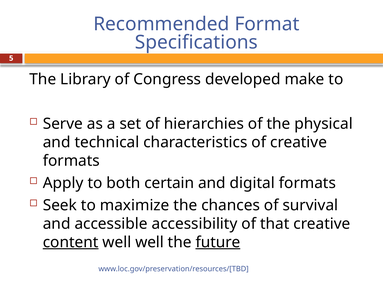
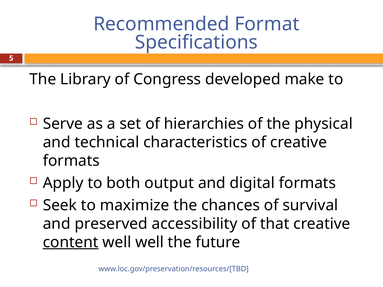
certain: certain -> output
accessible: accessible -> preserved
future underline: present -> none
